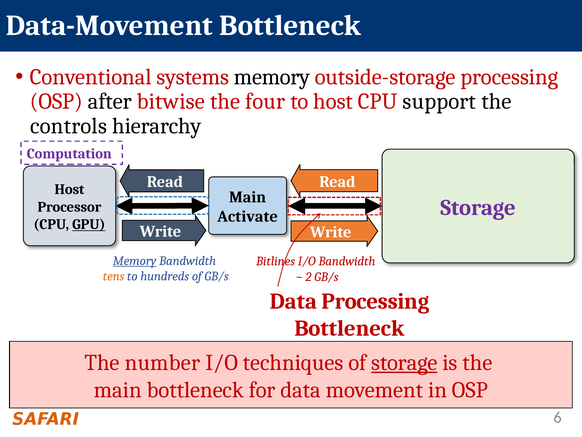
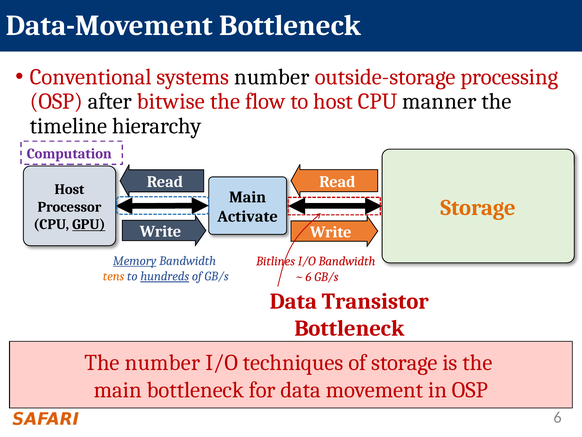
systems memory: memory -> number
four: four -> flow
support: support -> manner
controls: controls -> timeline
Storage at (478, 207) colour: purple -> orange
hundreds underline: none -> present
2 at (308, 277): 2 -> 6
Data Processing: Processing -> Transistor
storage at (404, 362) underline: present -> none
